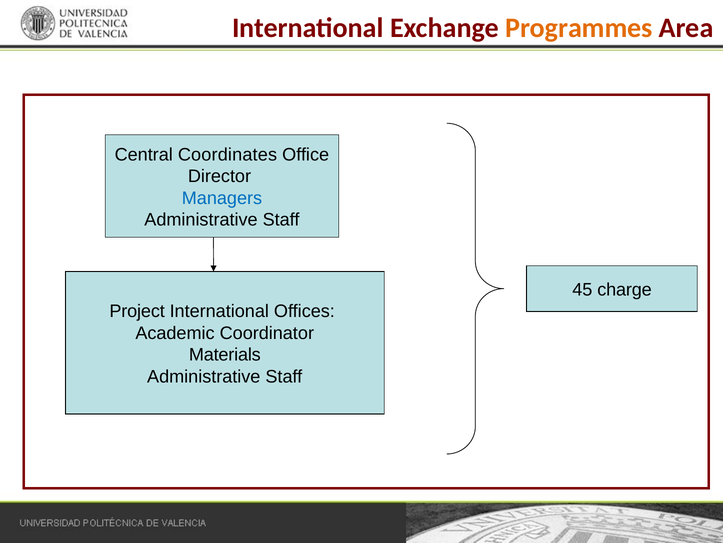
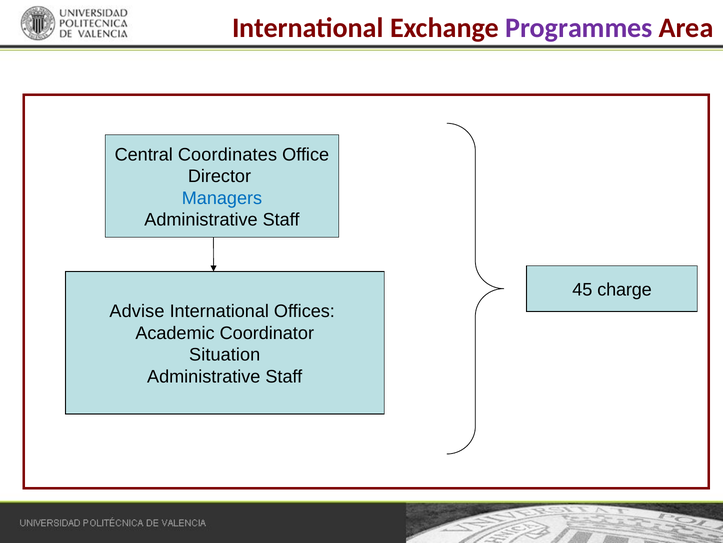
Programmes colour: orange -> purple
Project: Project -> Advise
Materials: Materials -> Situation
